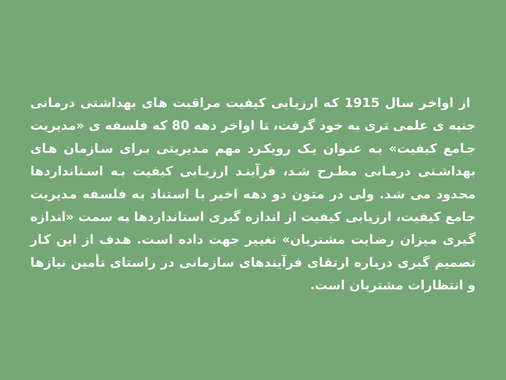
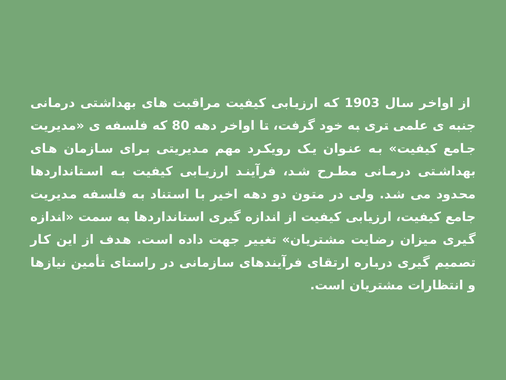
1915: 1915 -> 1903
